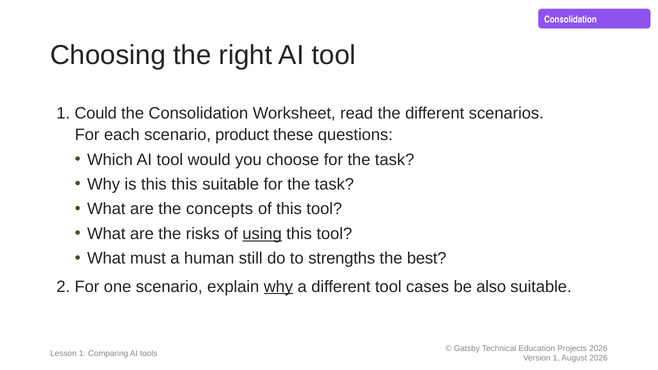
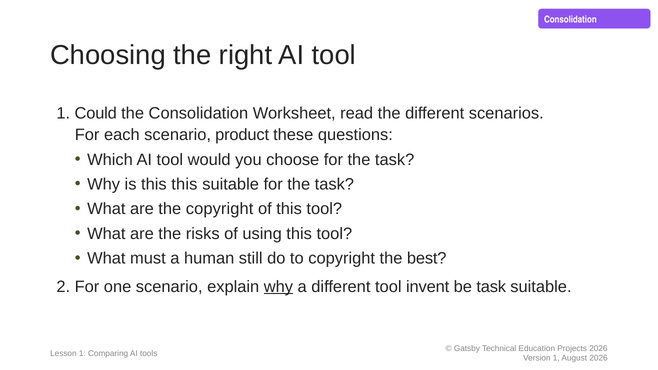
the concepts: concepts -> copyright
using underline: present -> none
to strengths: strengths -> copyright
cases: cases -> invent
be also: also -> task
